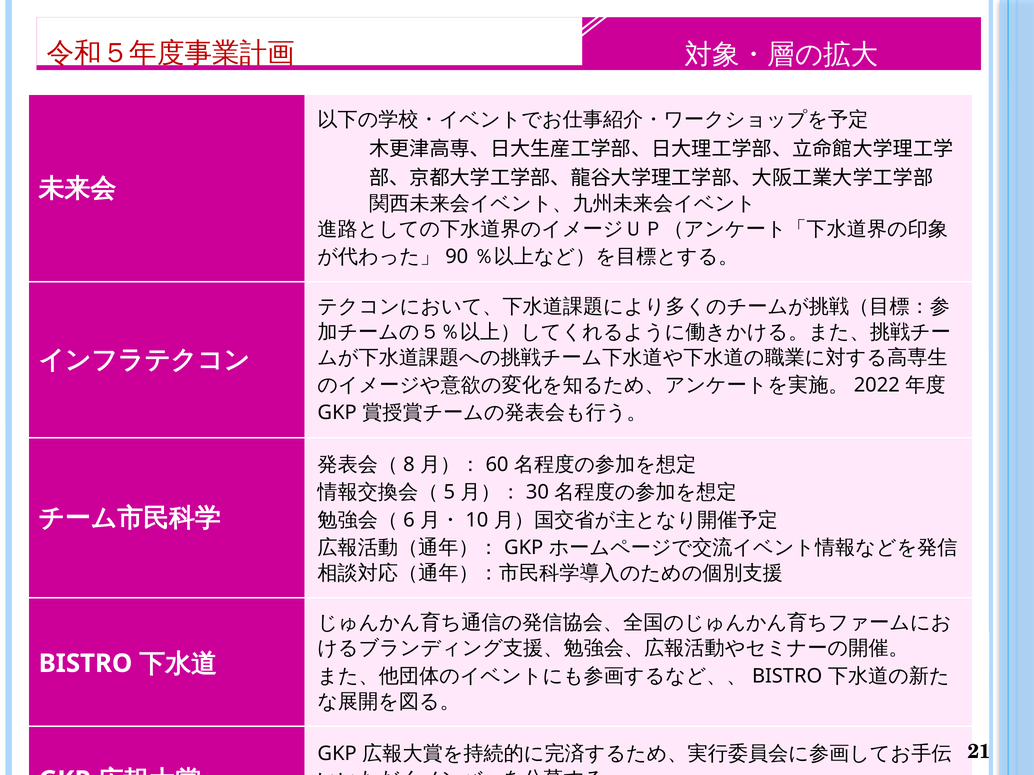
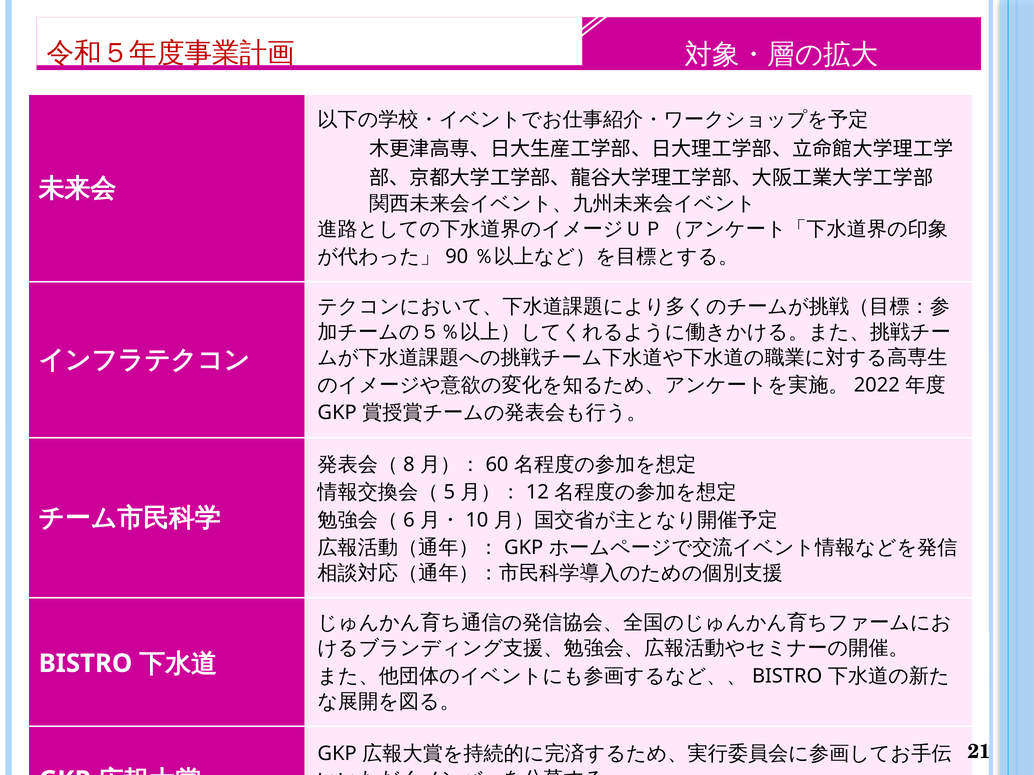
30: 30 -> 12
